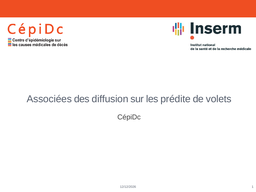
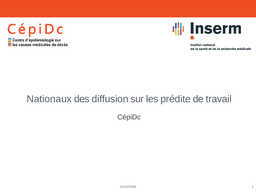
Associées: Associées -> Nationaux
volets: volets -> travail
